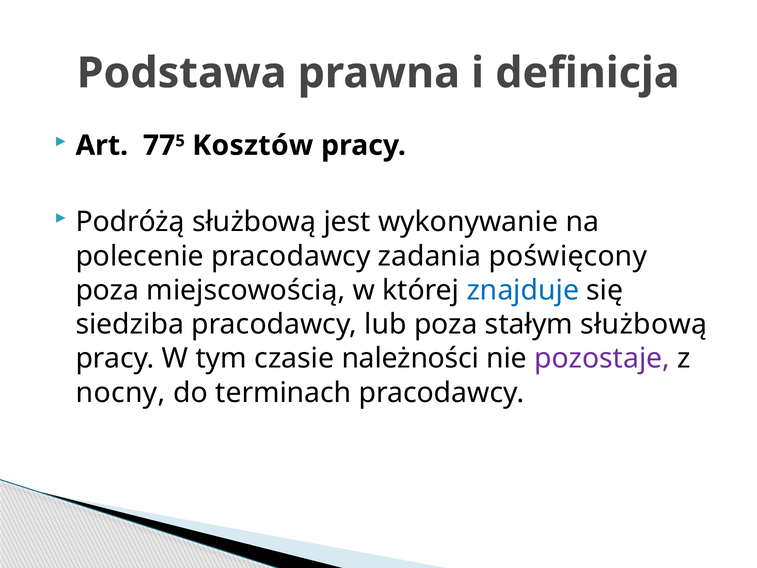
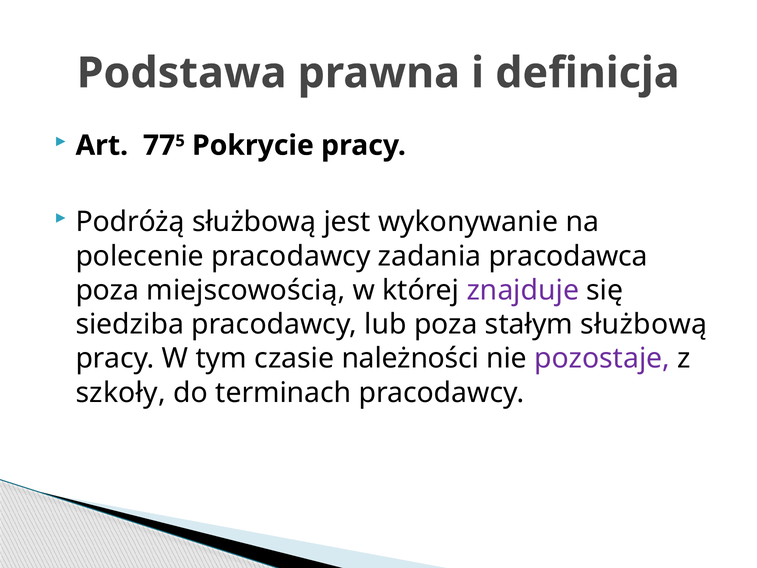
Kosztów: Kosztów -> Pokrycie
poświęcony: poświęcony -> pracodawca
znajduje colour: blue -> purple
nocny: nocny -> szkoły
